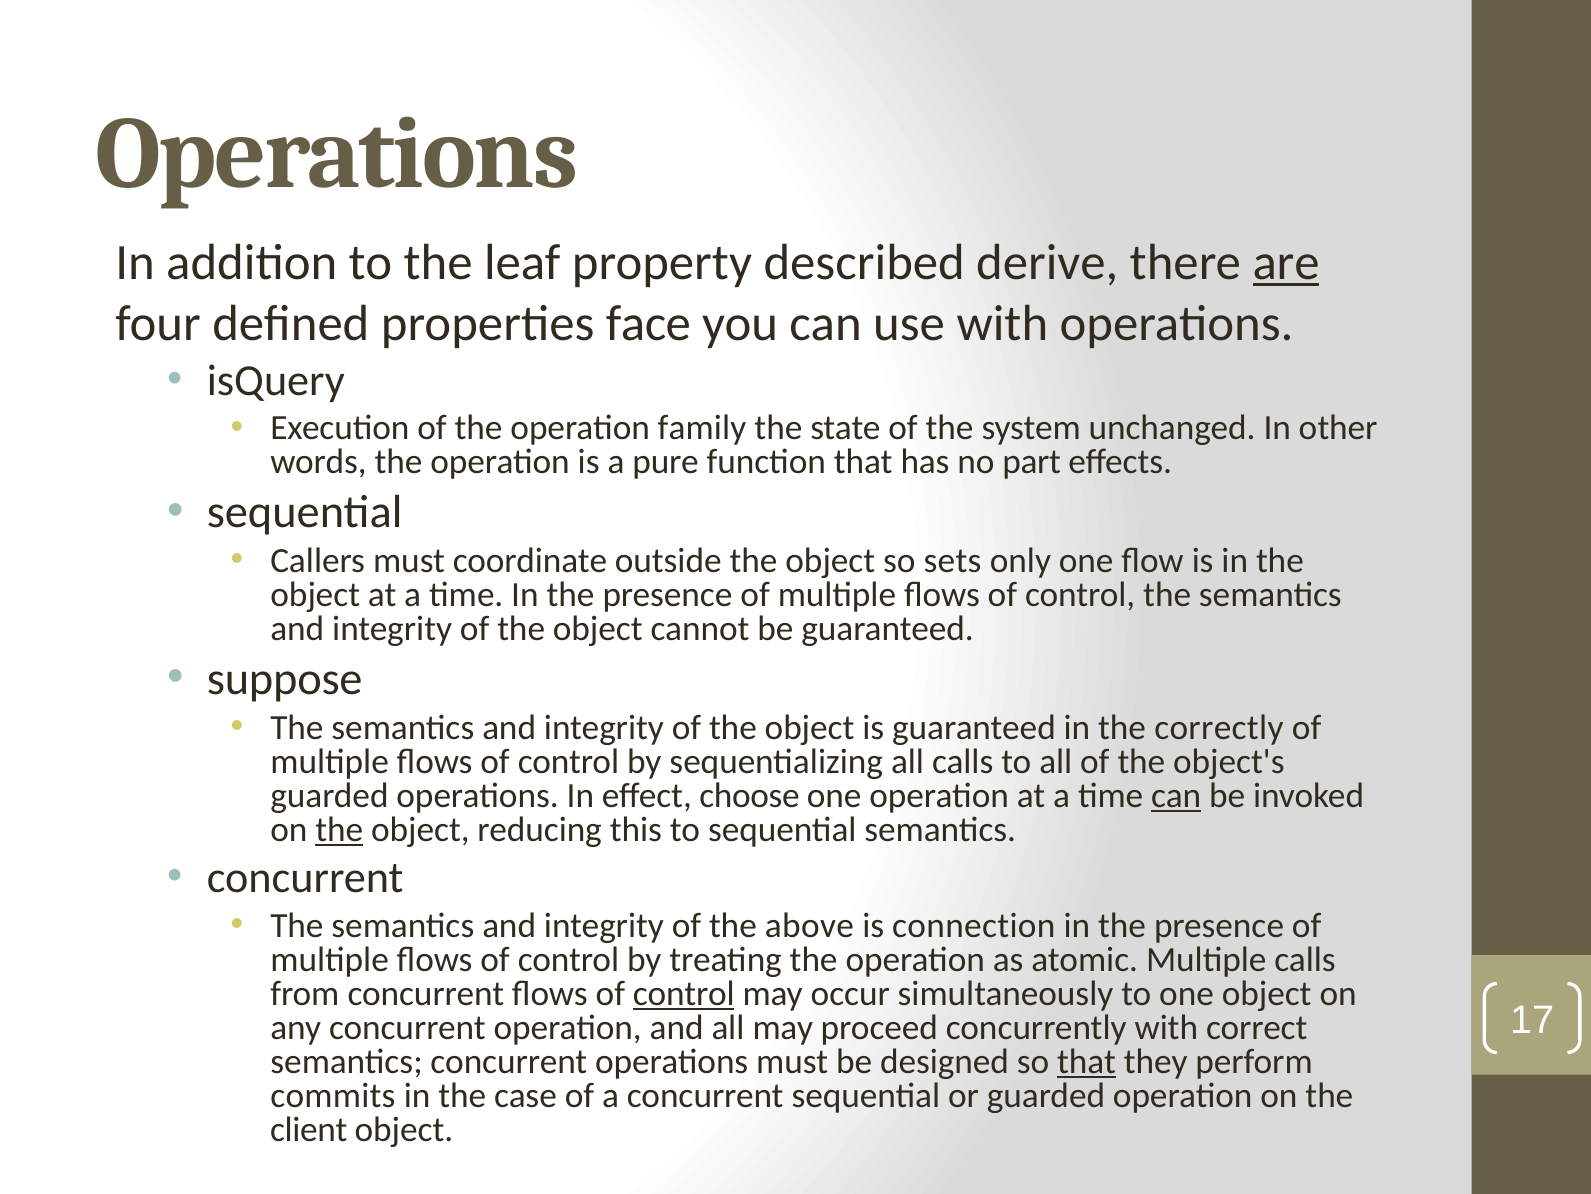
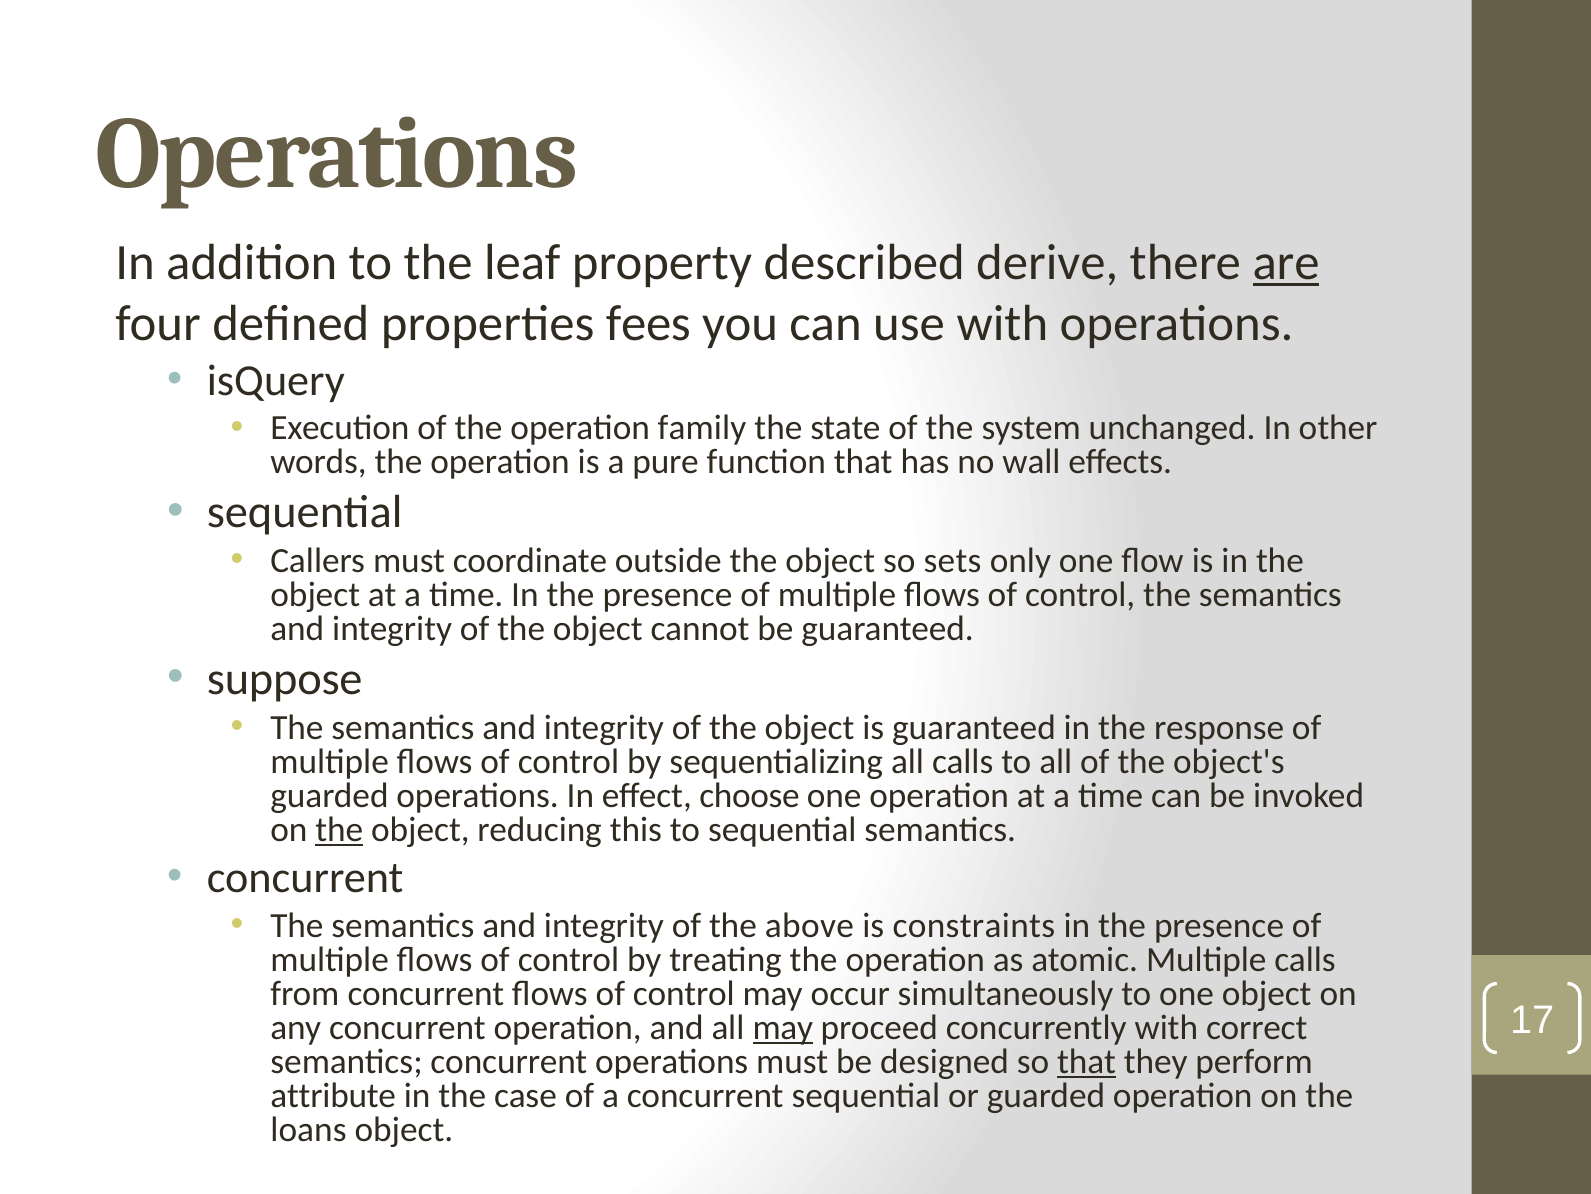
face: face -> fees
part: part -> wall
correctly: correctly -> response
can at (1176, 795) underline: present -> none
connection: connection -> constraints
control at (684, 993) underline: present -> none
may at (783, 1027) underline: none -> present
commits: commits -> attribute
client: client -> loans
